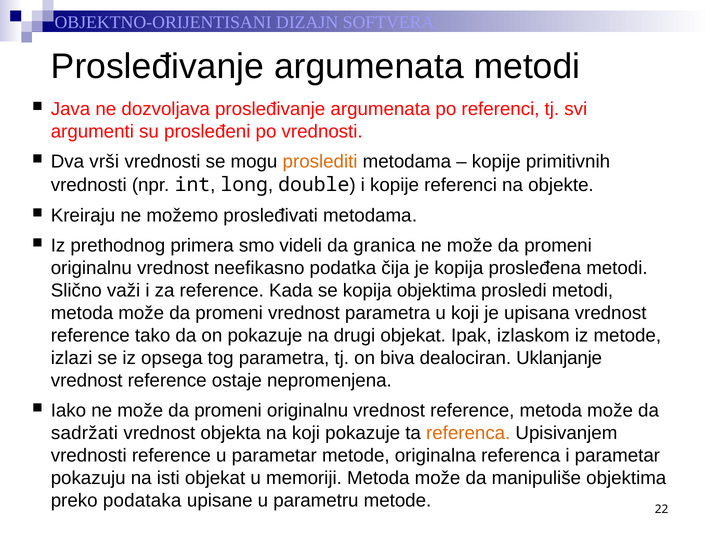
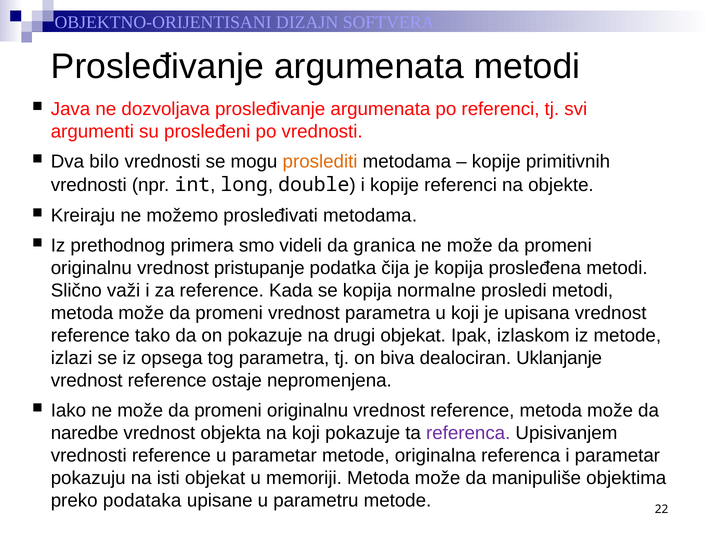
vrši: vrši -> bilo
neefikasno: neefikasno -> pristupanje
kopija objektima: objektima -> normalne
sadržati: sadržati -> naredbe
referenca at (468, 433) colour: orange -> purple
